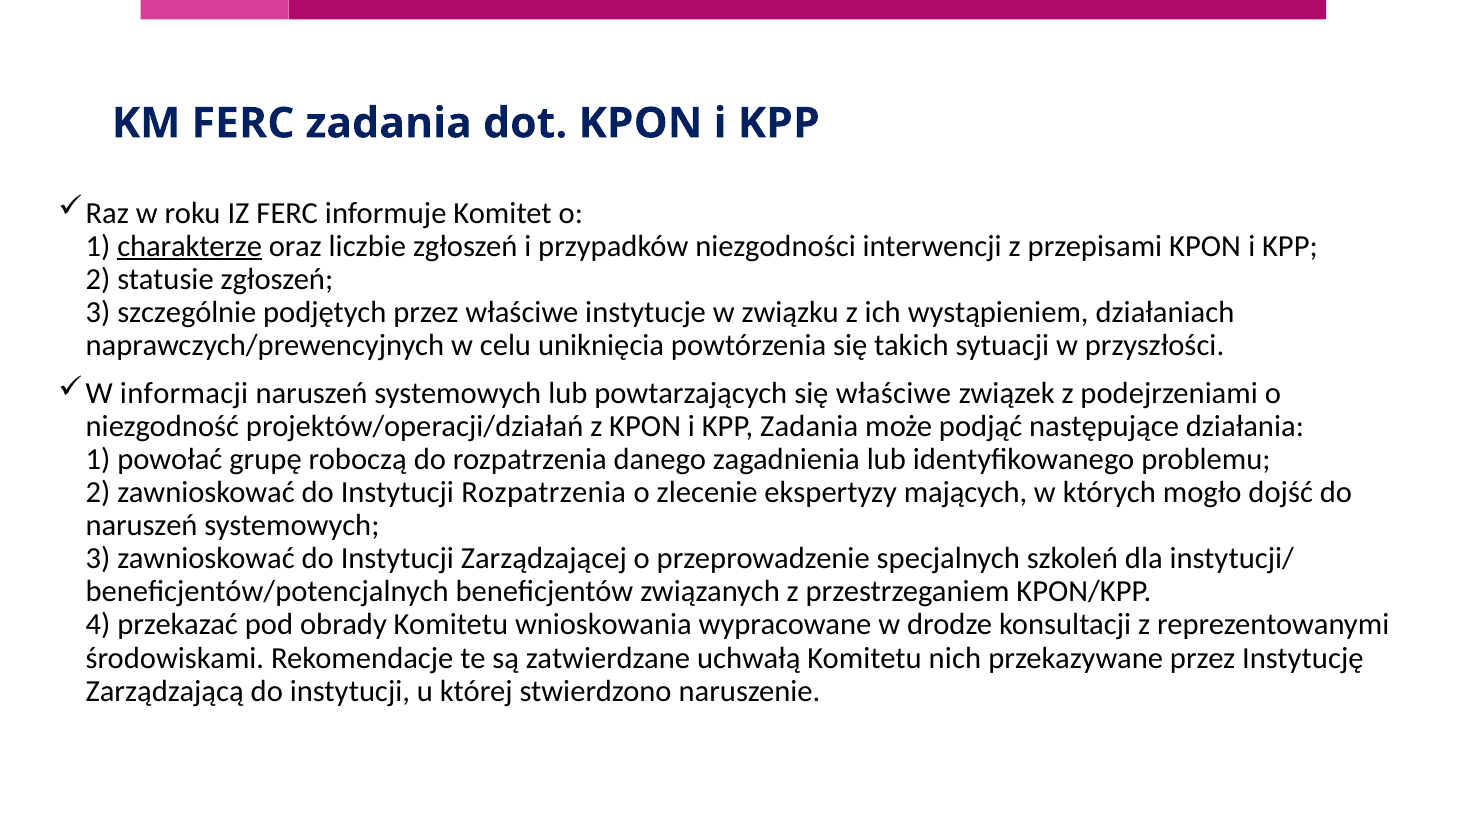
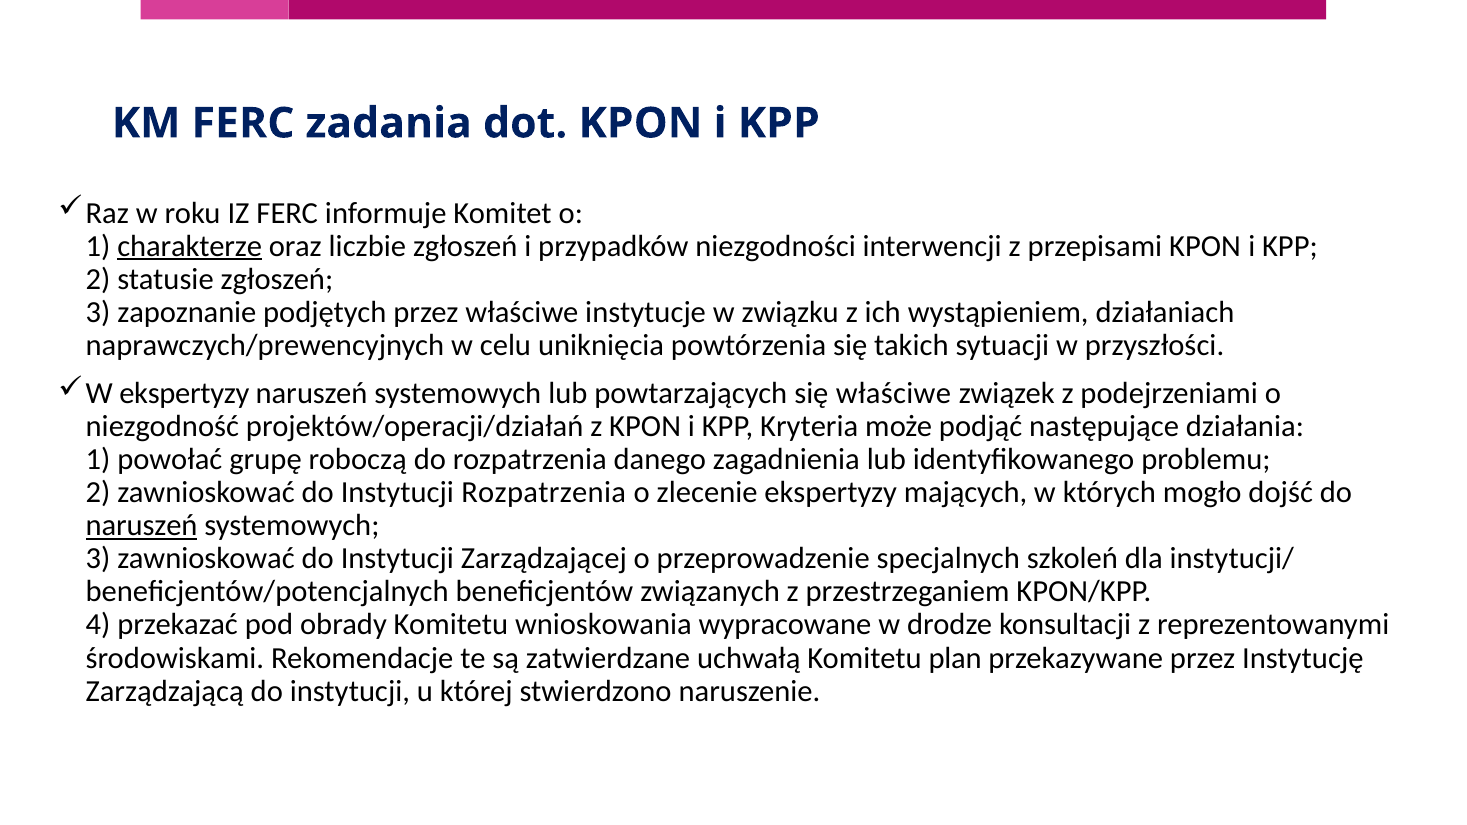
szczególnie: szczególnie -> zapoznanie
W informacji: informacji -> ekspertyzy
KPP Zadania: Zadania -> Kryteria
naruszeń at (142, 526) underline: none -> present
nich: nich -> plan
